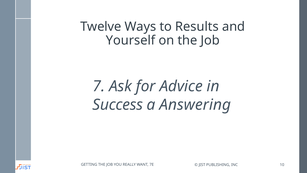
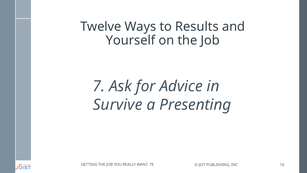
Success: Success -> Survive
Answering: Answering -> Presenting
